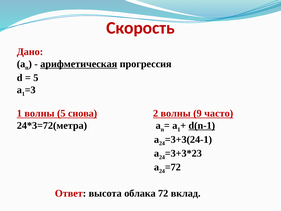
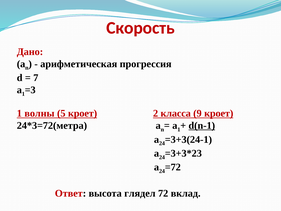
арифметическая underline: present -> none
5 at (36, 78): 5 -> 7
5 снова: снова -> кроет
2 волны: волны -> класса
9 часто: часто -> кроет
облака: облака -> глядел
